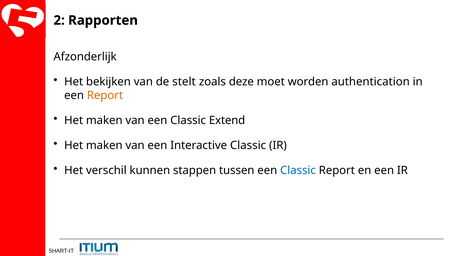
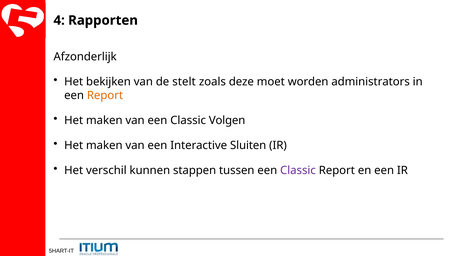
2: 2 -> 4
authentication: authentication -> administrators
Extend: Extend -> Volgen
Interactive Classic: Classic -> Sluiten
Classic at (298, 170) colour: blue -> purple
